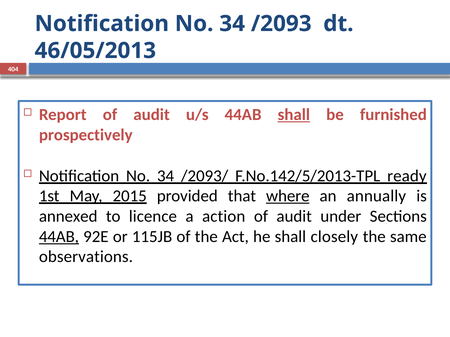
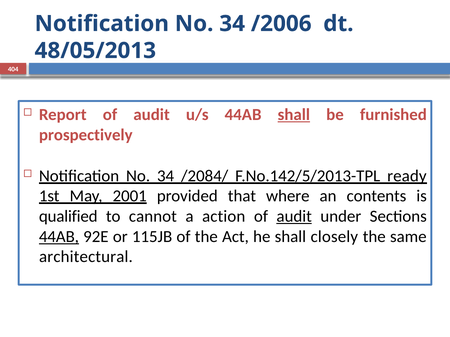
/2093: /2093 -> /2006
46/05/2013: 46/05/2013 -> 48/05/2013
/2093/: /2093/ -> /2084/
2015: 2015 -> 2001
where underline: present -> none
annually: annually -> contents
annexed: annexed -> qualified
licence: licence -> cannot
audit at (294, 217) underline: none -> present
observations: observations -> architectural
